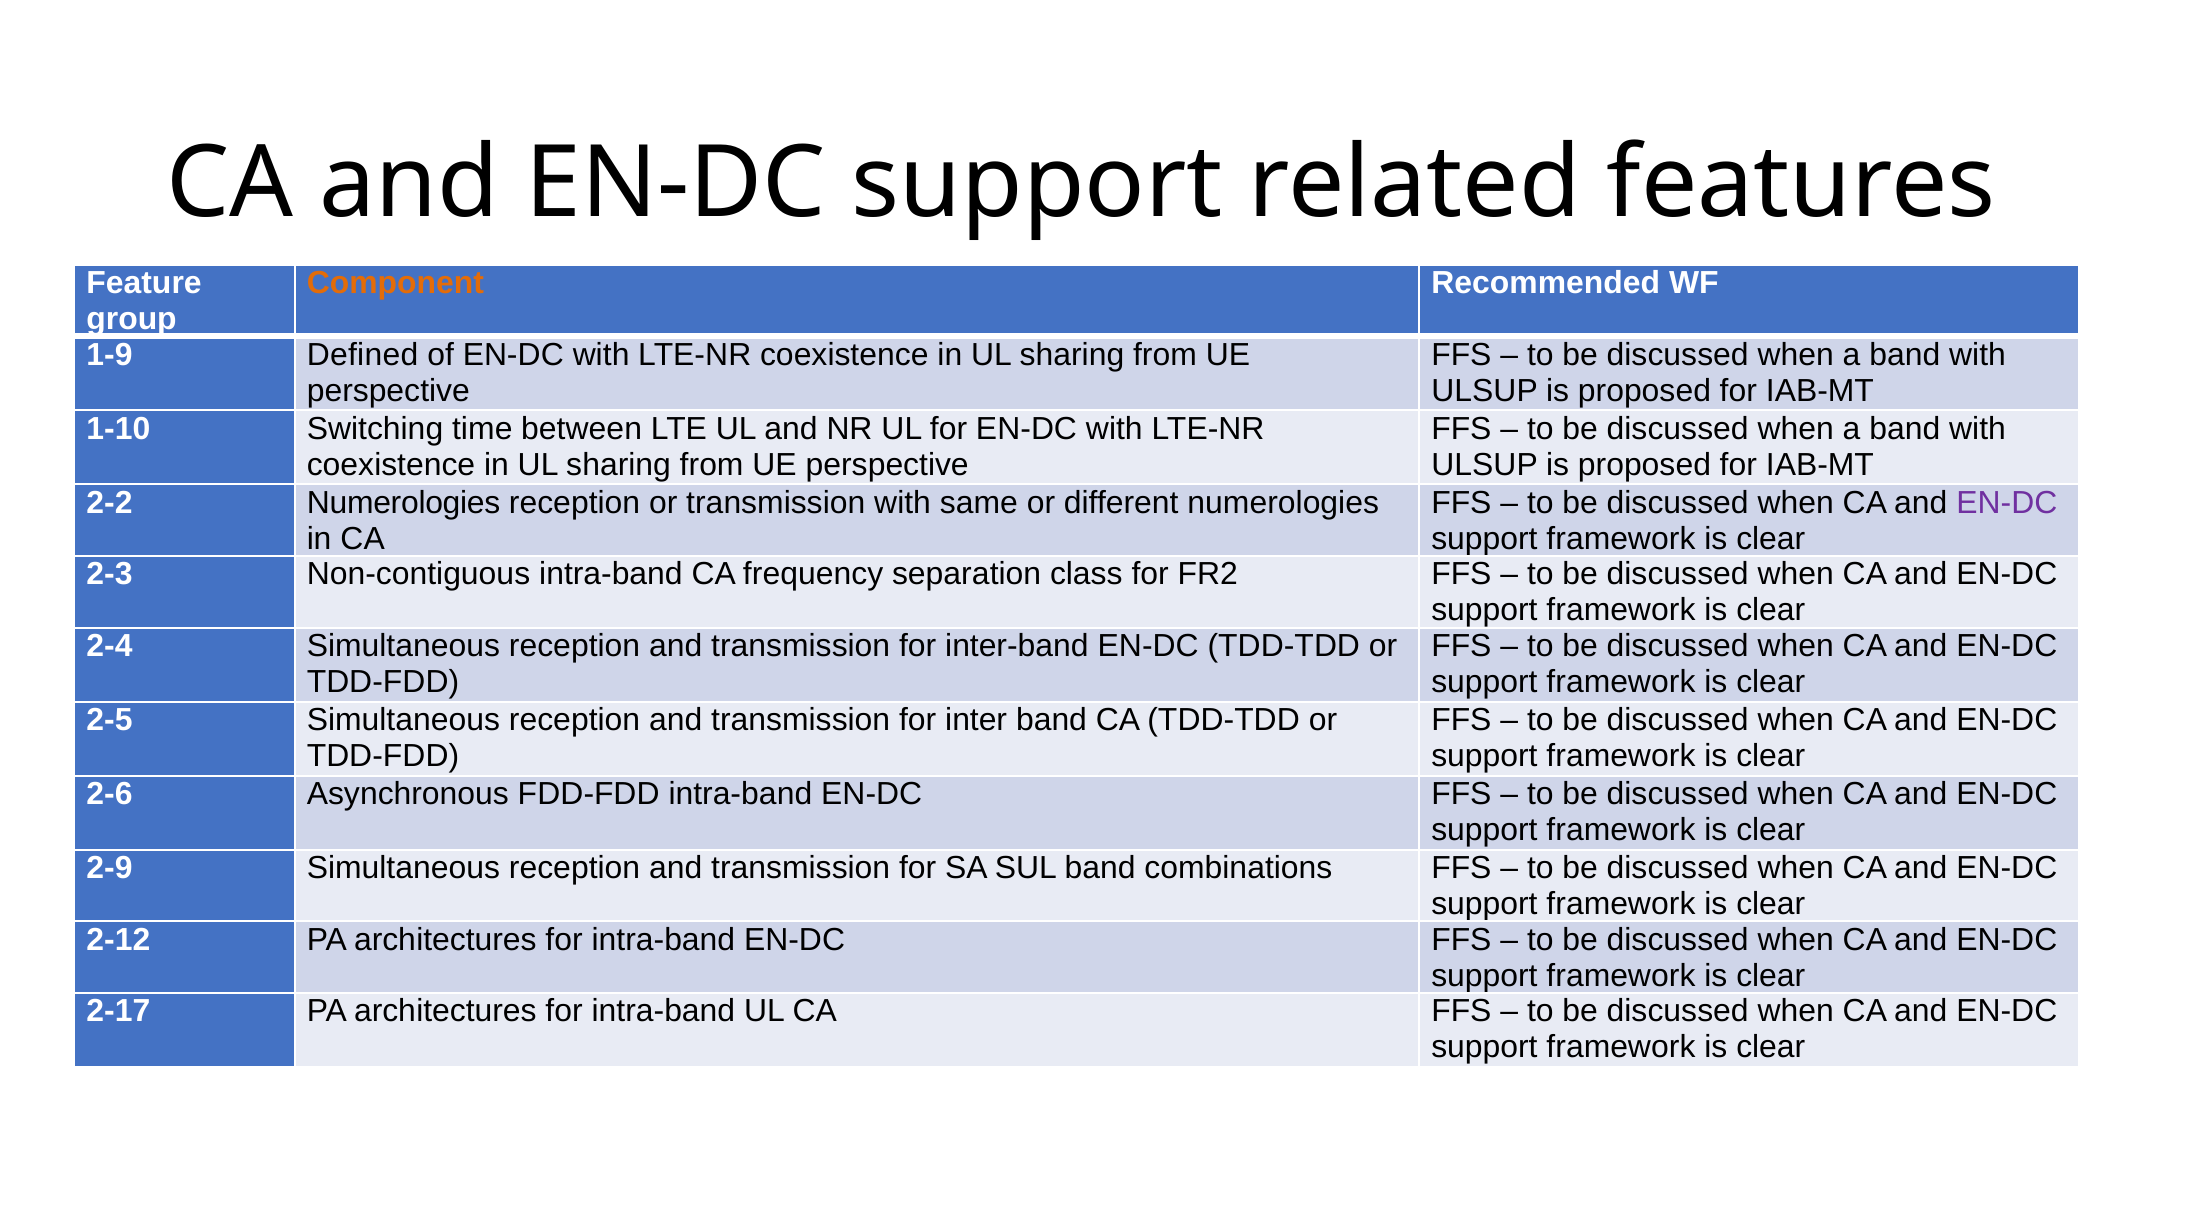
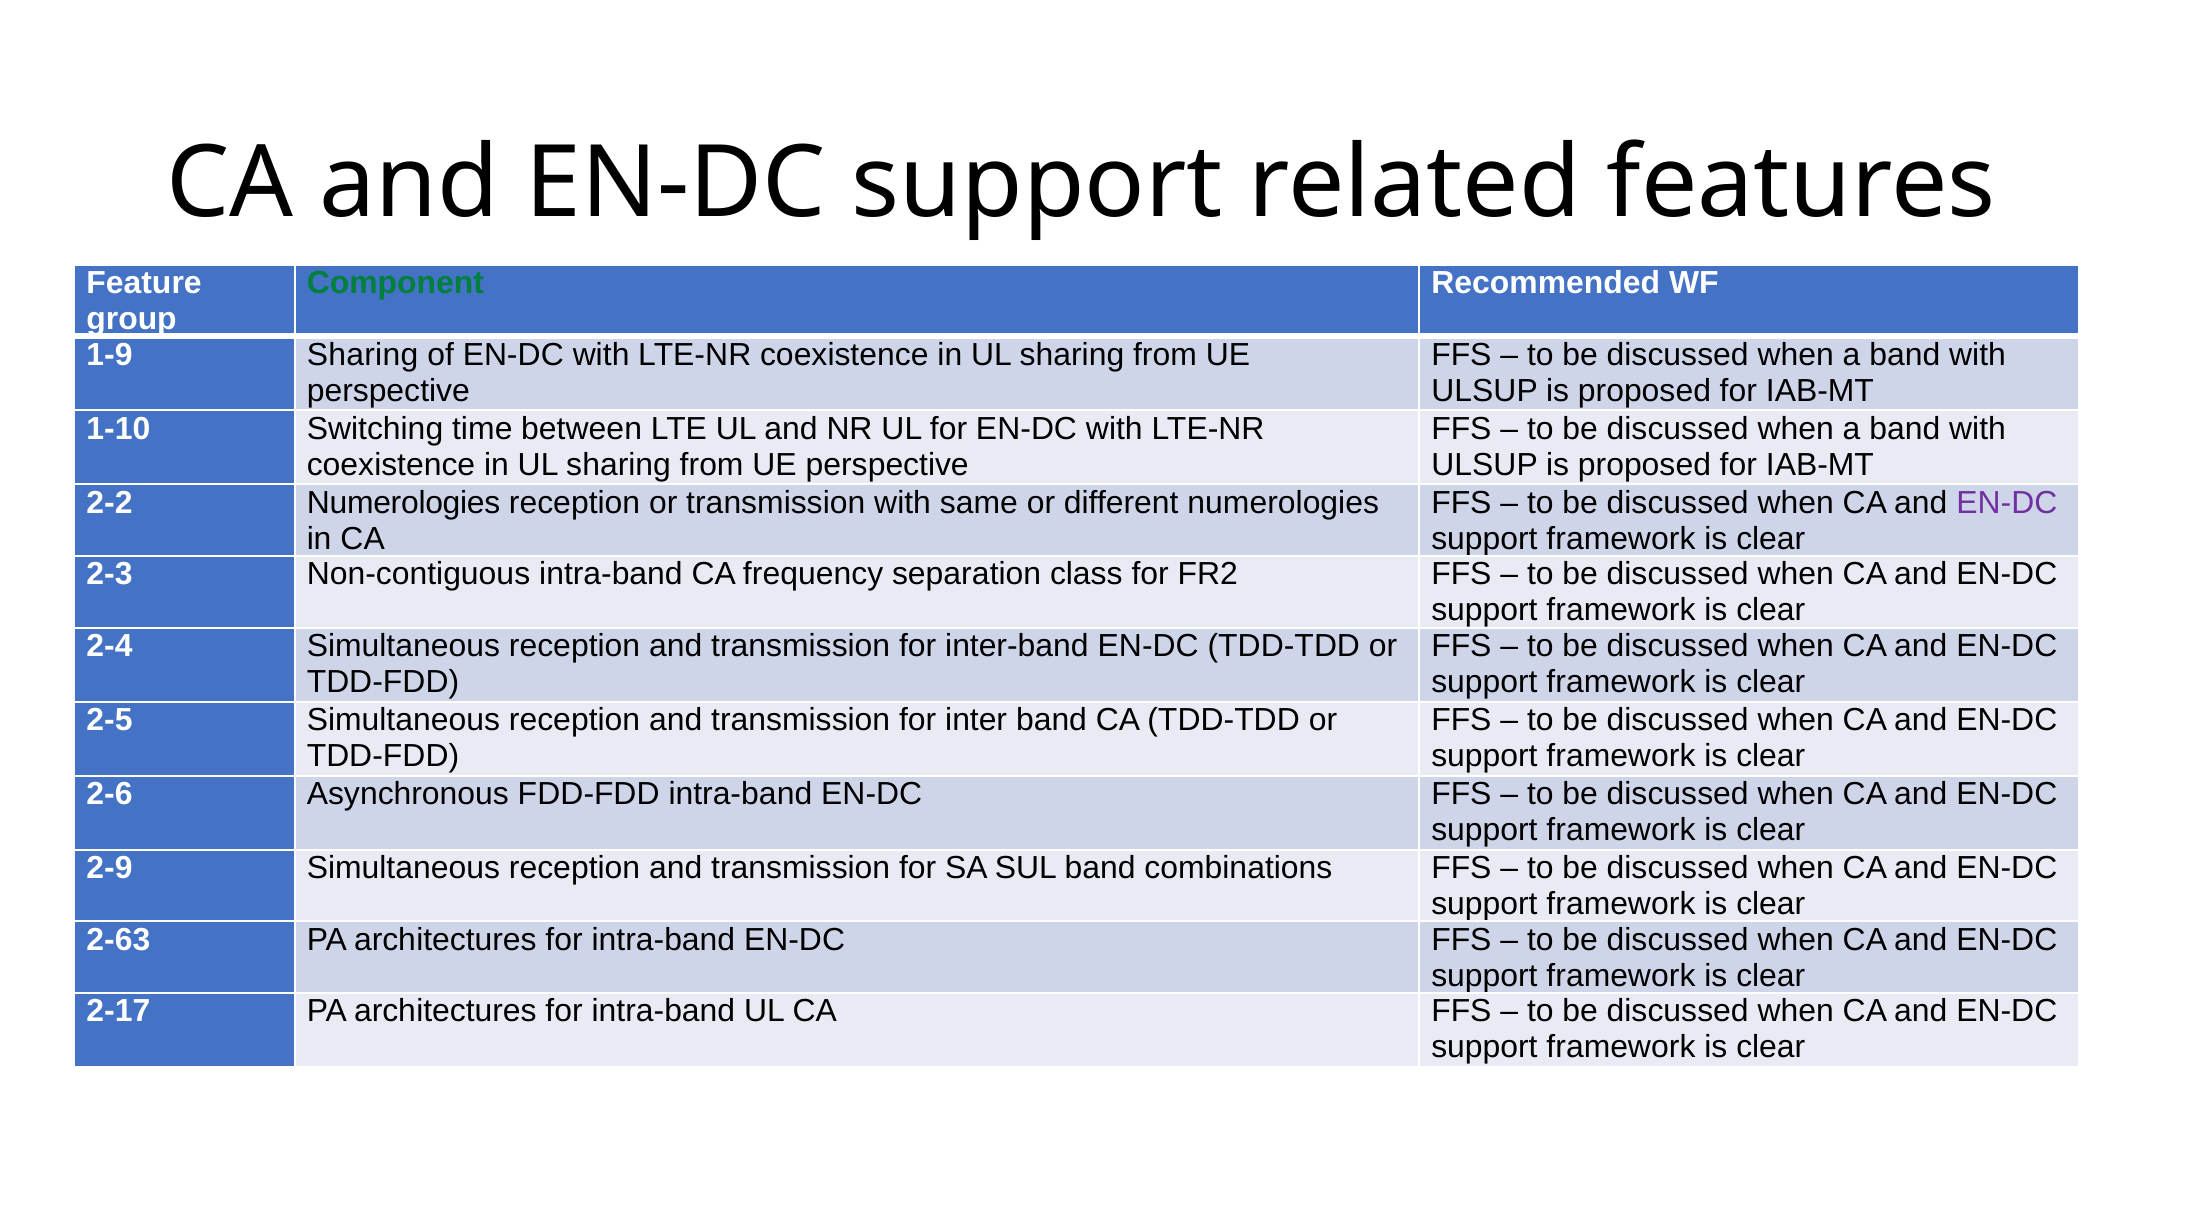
Component colour: orange -> green
1-9 Defined: Defined -> Sharing
2-12: 2-12 -> 2-63
